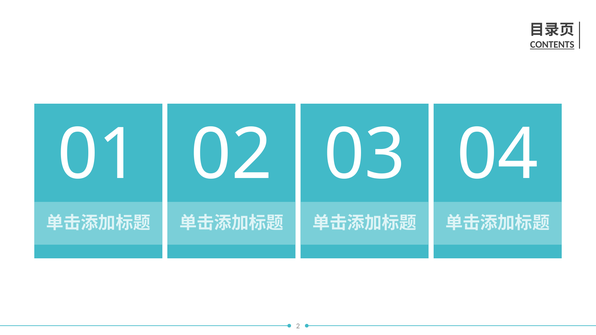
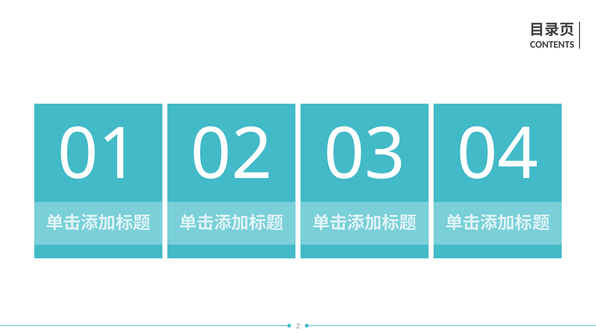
CONTENTS underline: present -> none
